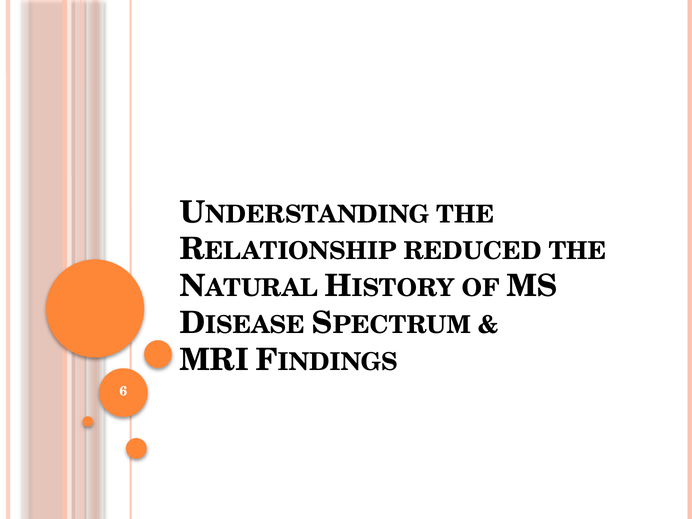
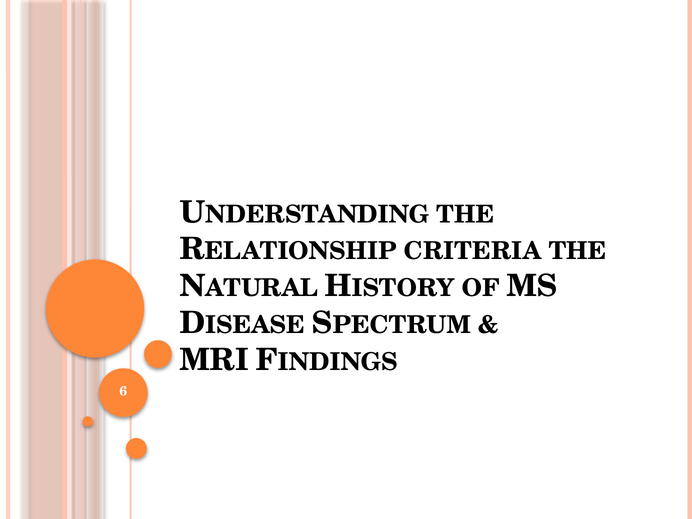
REDUCED: REDUCED -> CRITERIA
